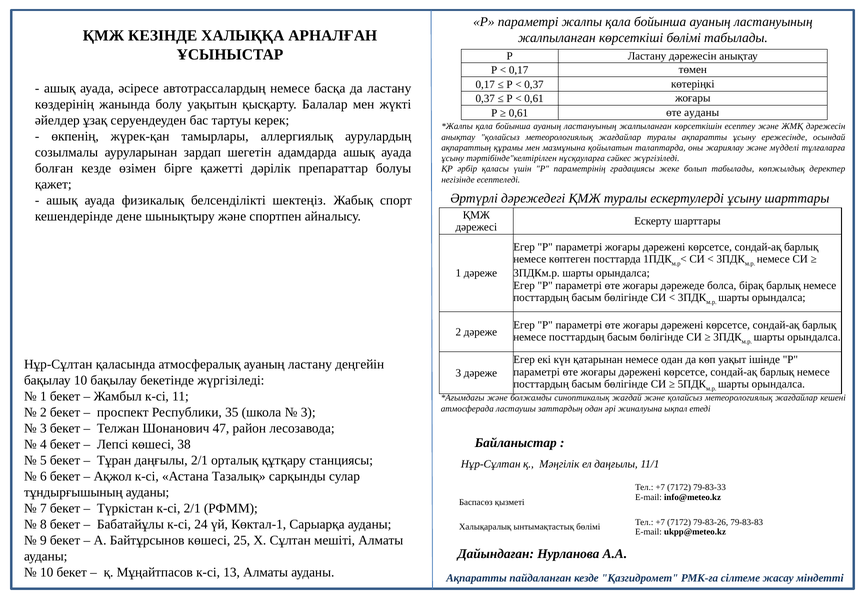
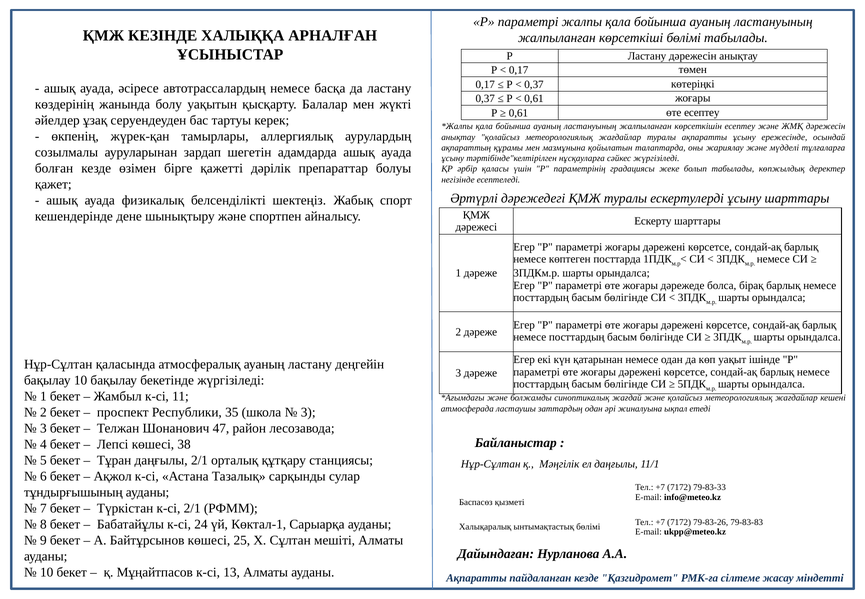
өте ауданы: ауданы -> есептеу
